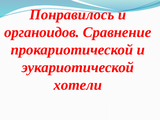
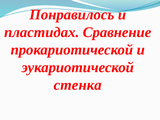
органоидов: органоидов -> пластидах
хотели: хотели -> стенка
